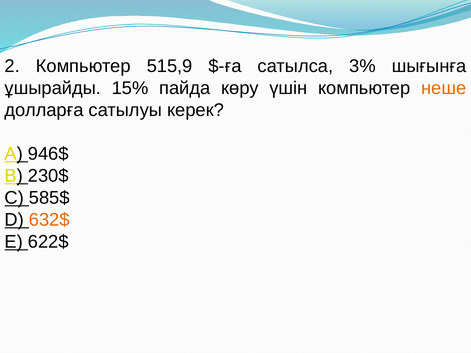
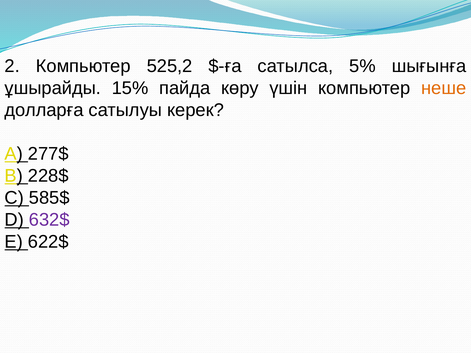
515,9: 515,9 -> 525,2
3%: 3% -> 5%
946$: 946$ -> 277$
230$: 230$ -> 228$
632$ colour: orange -> purple
